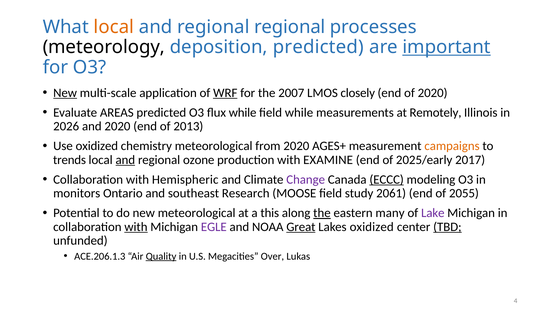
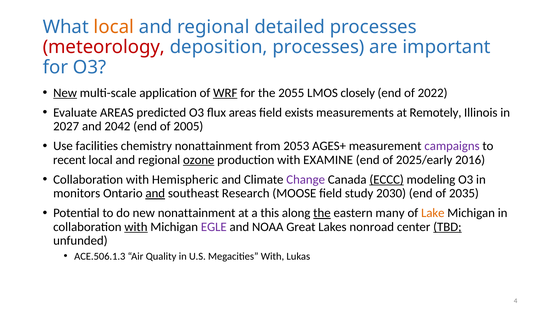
regional regional: regional -> detailed
meteorology colour: black -> red
deposition predicted: predicted -> processes
important underline: present -> none
2007: 2007 -> 2055
of 2020: 2020 -> 2022
flux while: while -> areas
field while: while -> exists
2026: 2026 -> 2027
and 2020: 2020 -> 2042
2013: 2013 -> 2005
Use oxidized: oxidized -> facilities
chemistry meteorological: meteorological -> nonattainment
from 2020: 2020 -> 2053
campaigns colour: orange -> purple
trends: trends -> recent
and at (125, 160) underline: present -> none
ozone underline: none -> present
2017: 2017 -> 2016
and at (155, 193) underline: none -> present
2061: 2061 -> 2030
2055: 2055 -> 2035
new meteorological: meteorological -> nonattainment
Lake colour: purple -> orange
Great underline: present -> none
Lakes oxidized: oxidized -> nonroad
ACE.206.1.3: ACE.206.1.3 -> ACE.506.1.3
Quality underline: present -> none
Megacities Over: Over -> With
